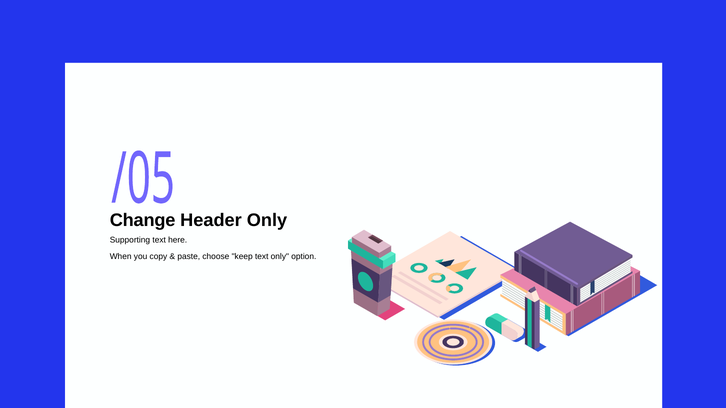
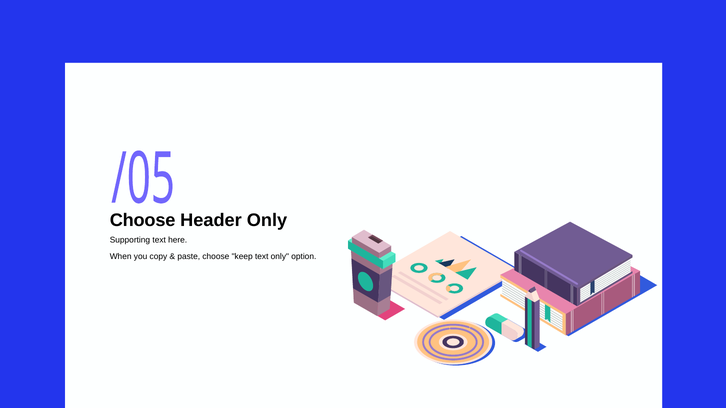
Change at (143, 221): Change -> Choose
